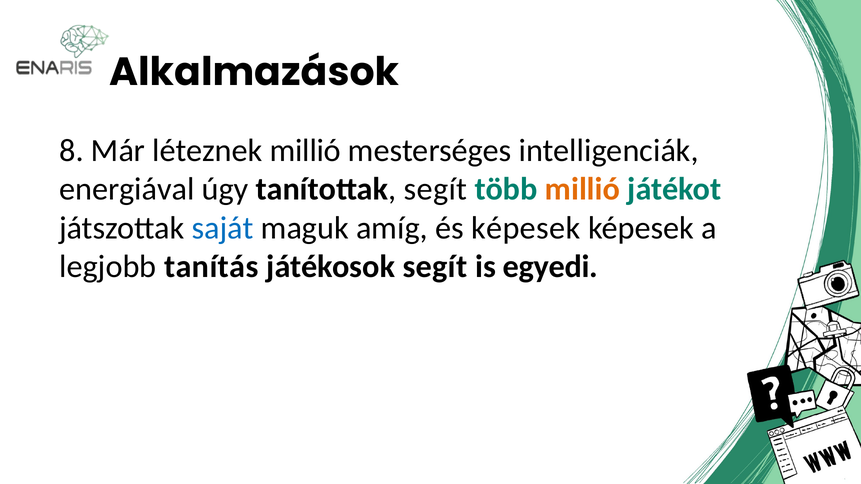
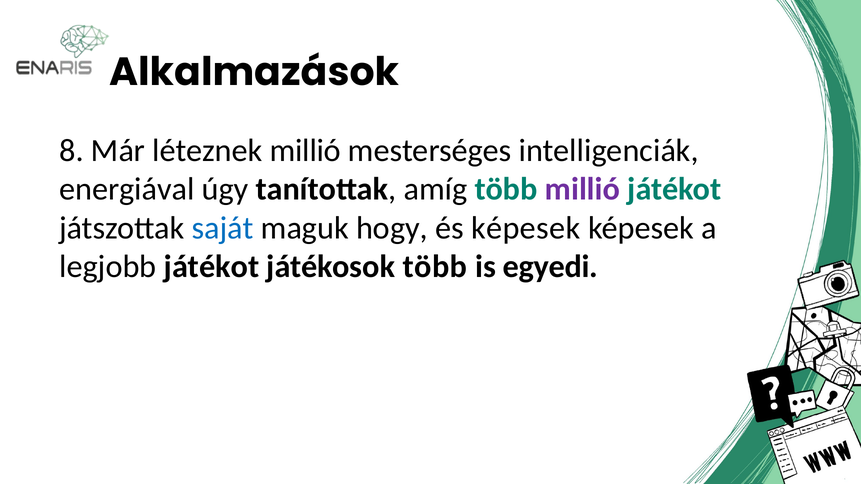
tanítottak segít: segít -> amíg
millió at (582, 189) colour: orange -> purple
amíg: amíg -> hogy
legjobb tanítás: tanítás -> játékot
játékosok segít: segít -> több
